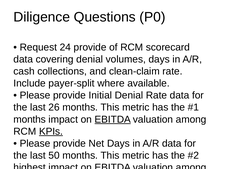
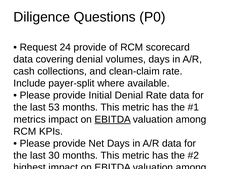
26: 26 -> 53
months at (30, 119): months -> metrics
KPIs at (51, 131) underline: present -> none
50: 50 -> 30
